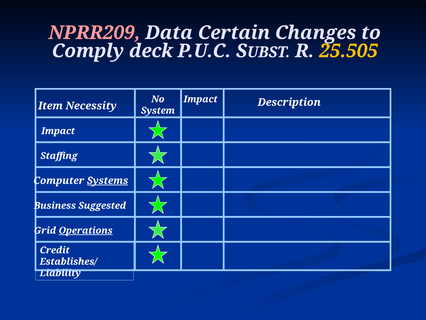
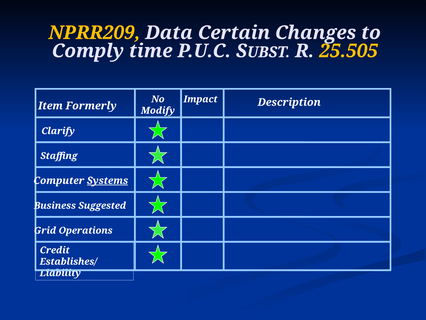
NPRR209 colour: pink -> yellow
deck: deck -> time
Necessity: Necessity -> Formerly
System: System -> Modify
Impact at (58, 131): Impact -> Clarify
Operations underline: present -> none
